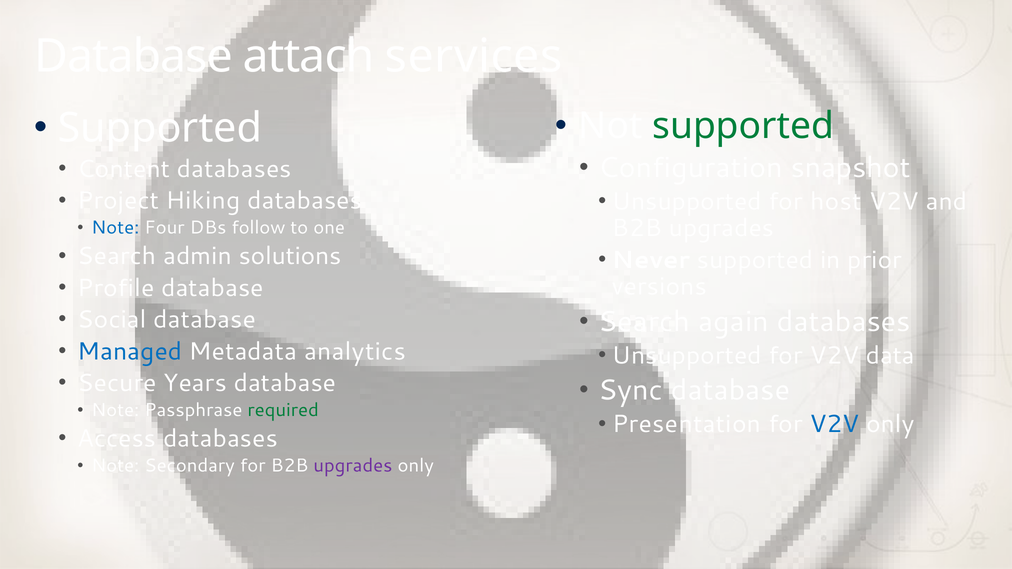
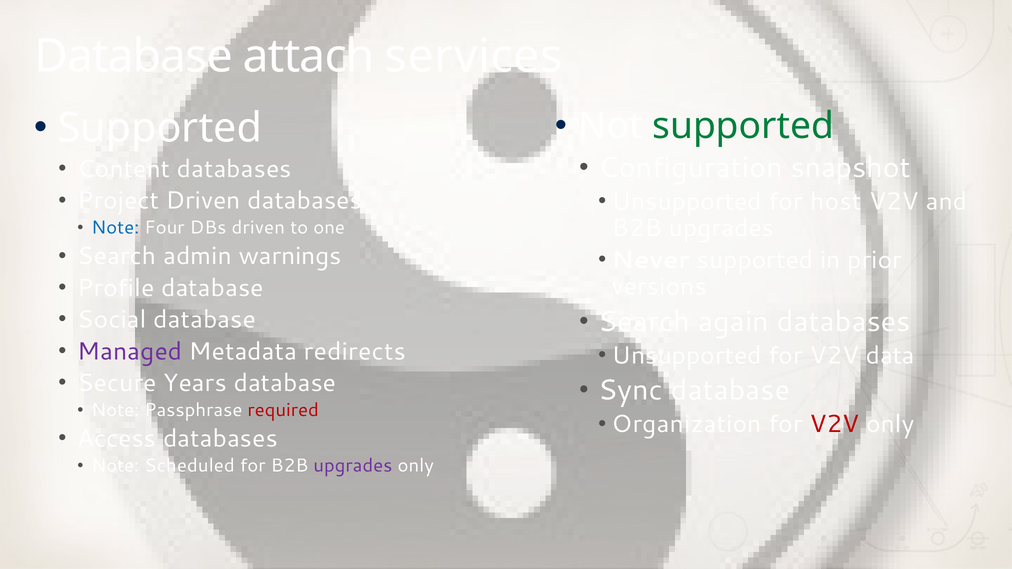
Project Hiking: Hiking -> Driven
DBs follow: follow -> driven
solutions: solutions -> warnings
Managed colour: blue -> purple
analytics: analytics -> redirects
required colour: green -> red
Presentation: Presentation -> Organization
V2V at (834, 424) colour: blue -> red
Secondary: Secondary -> Scheduled
